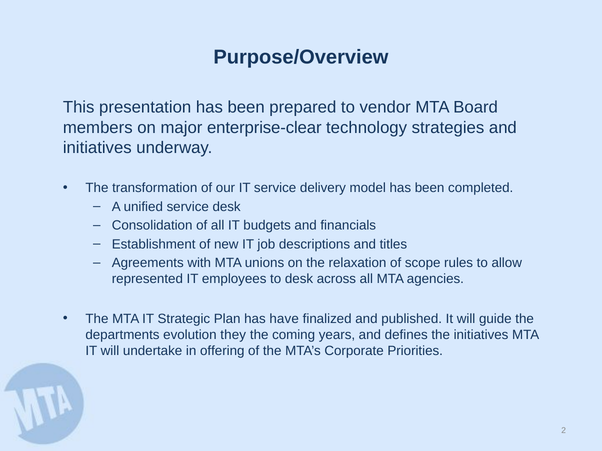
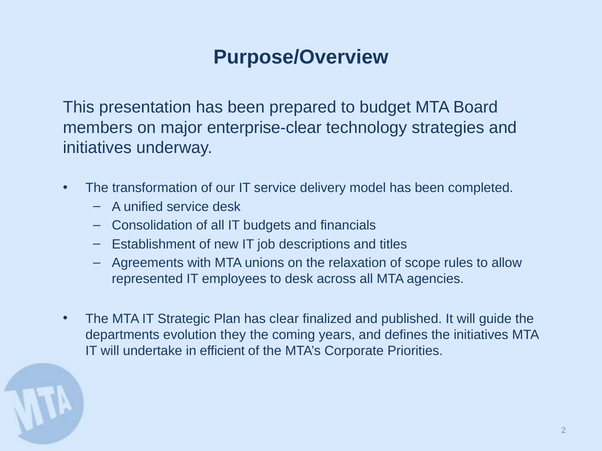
vendor: vendor -> budget
have: have -> clear
offering: offering -> efficient
